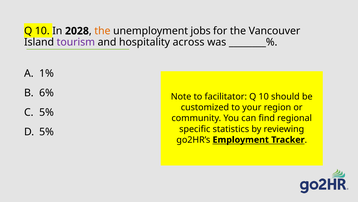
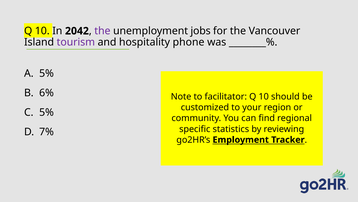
2028: 2028 -> 2042
the at (102, 31) colour: orange -> purple
across: across -> phone
1% at (47, 73): 1% -> 5%
5% at (47, 132): 5% -> 7%
